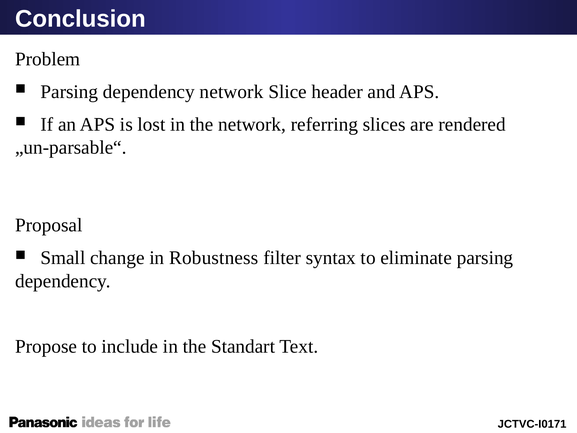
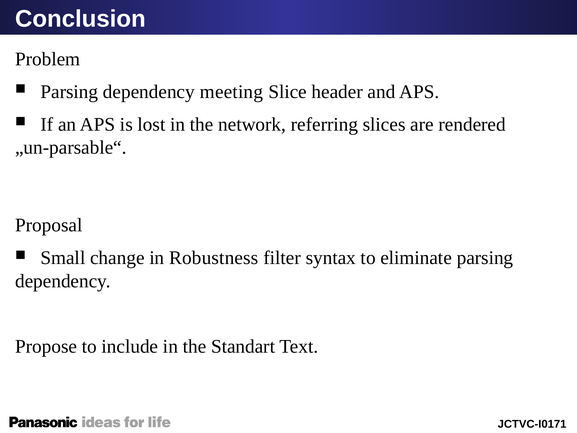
dependency network: network -> meeting
